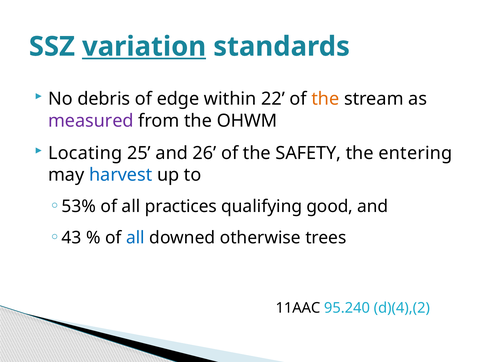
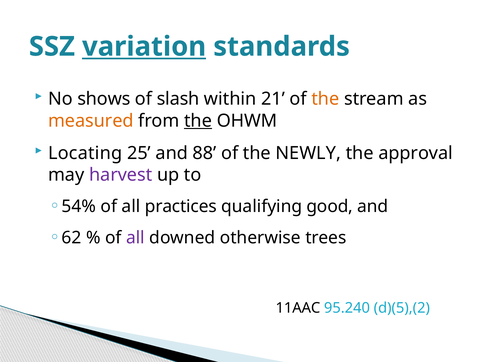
debris: debris -> shows
edge: edge -> slash
22: 22 -> 21
measured colour: purple -> orange
the at (198, 121) underline: none -> present
26: 26 -> 88
SAFETY: SAFETY -> NEWLY
entering: entering -> approval
harvest colour: blue -> purple
53%: 53% -> 54%
43: 43 -> 62
all at (135, 237) colour: blue -> purple
d)(4),(2: d)(4),(2 -> d)(5),(2
